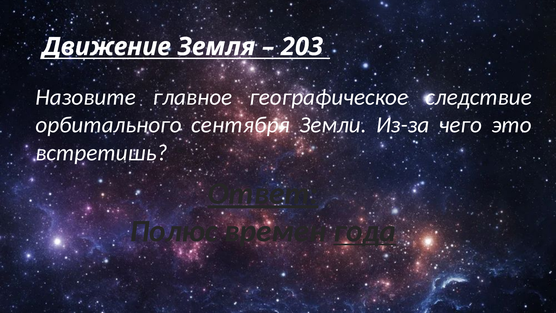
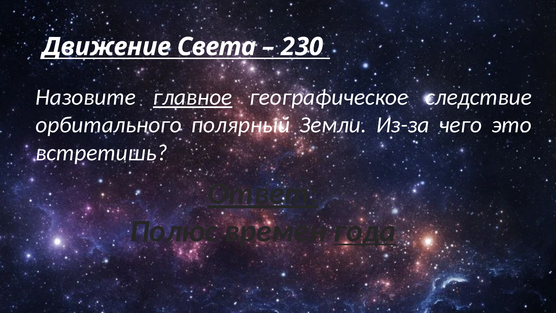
Земля: Земля -> Света
203: 203 -> 230
главное underline: none -> present
сентября: сентября -> полярный
